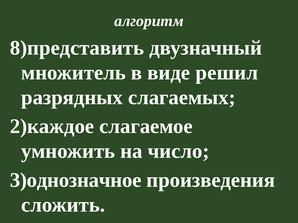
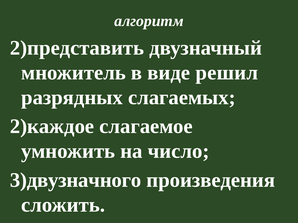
8)представить: 8)представить -> 2)представить
3)однозначное: 3)однозначное -> 3)двузначного
